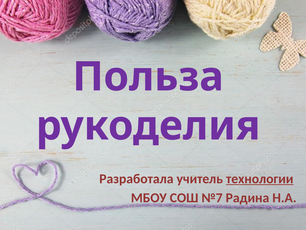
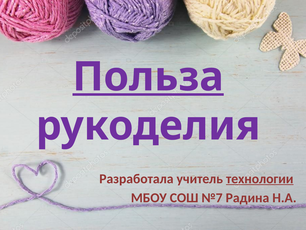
Польза underline: none -> present
